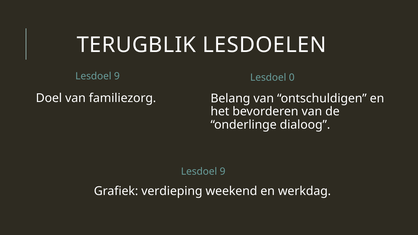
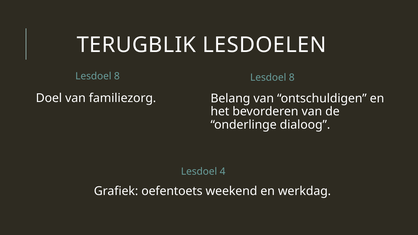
9 at (117, 76): 9 -> 8
0 at (292, 78): 0 -> 8
9 at (223, 172): 9 -> 4
verdieping: verdieping -> oefentoets
